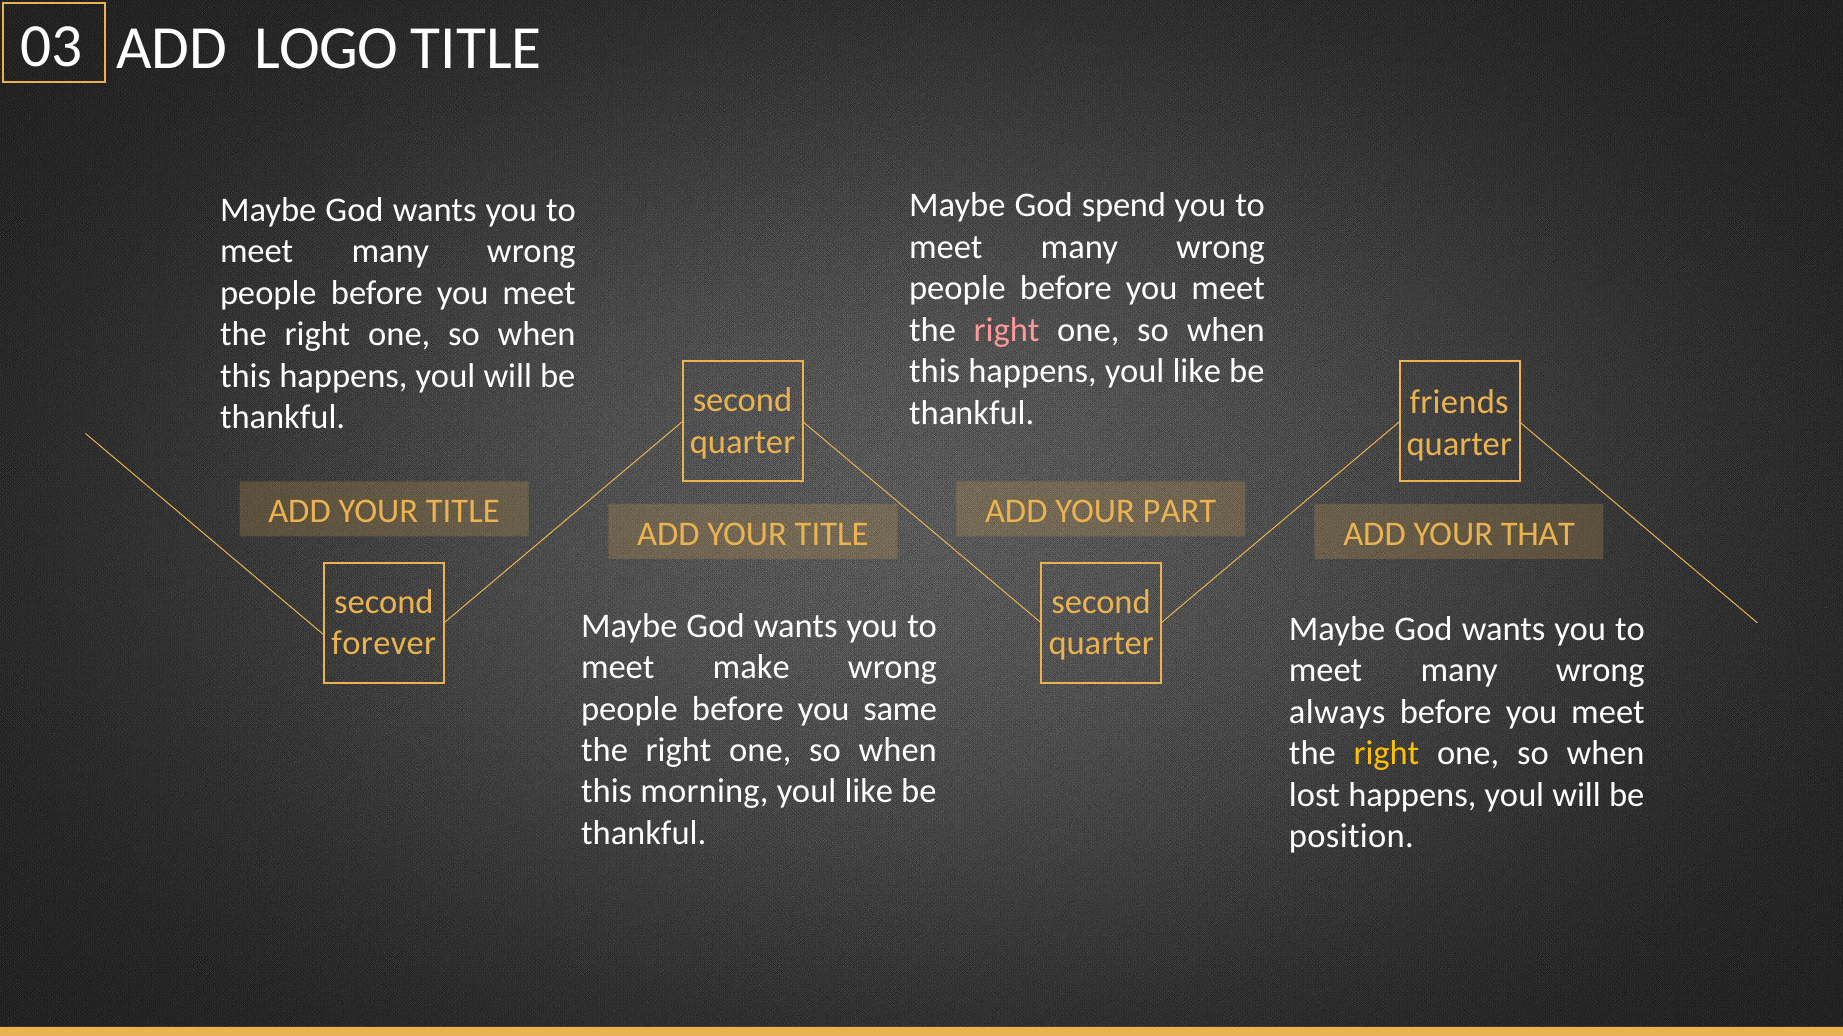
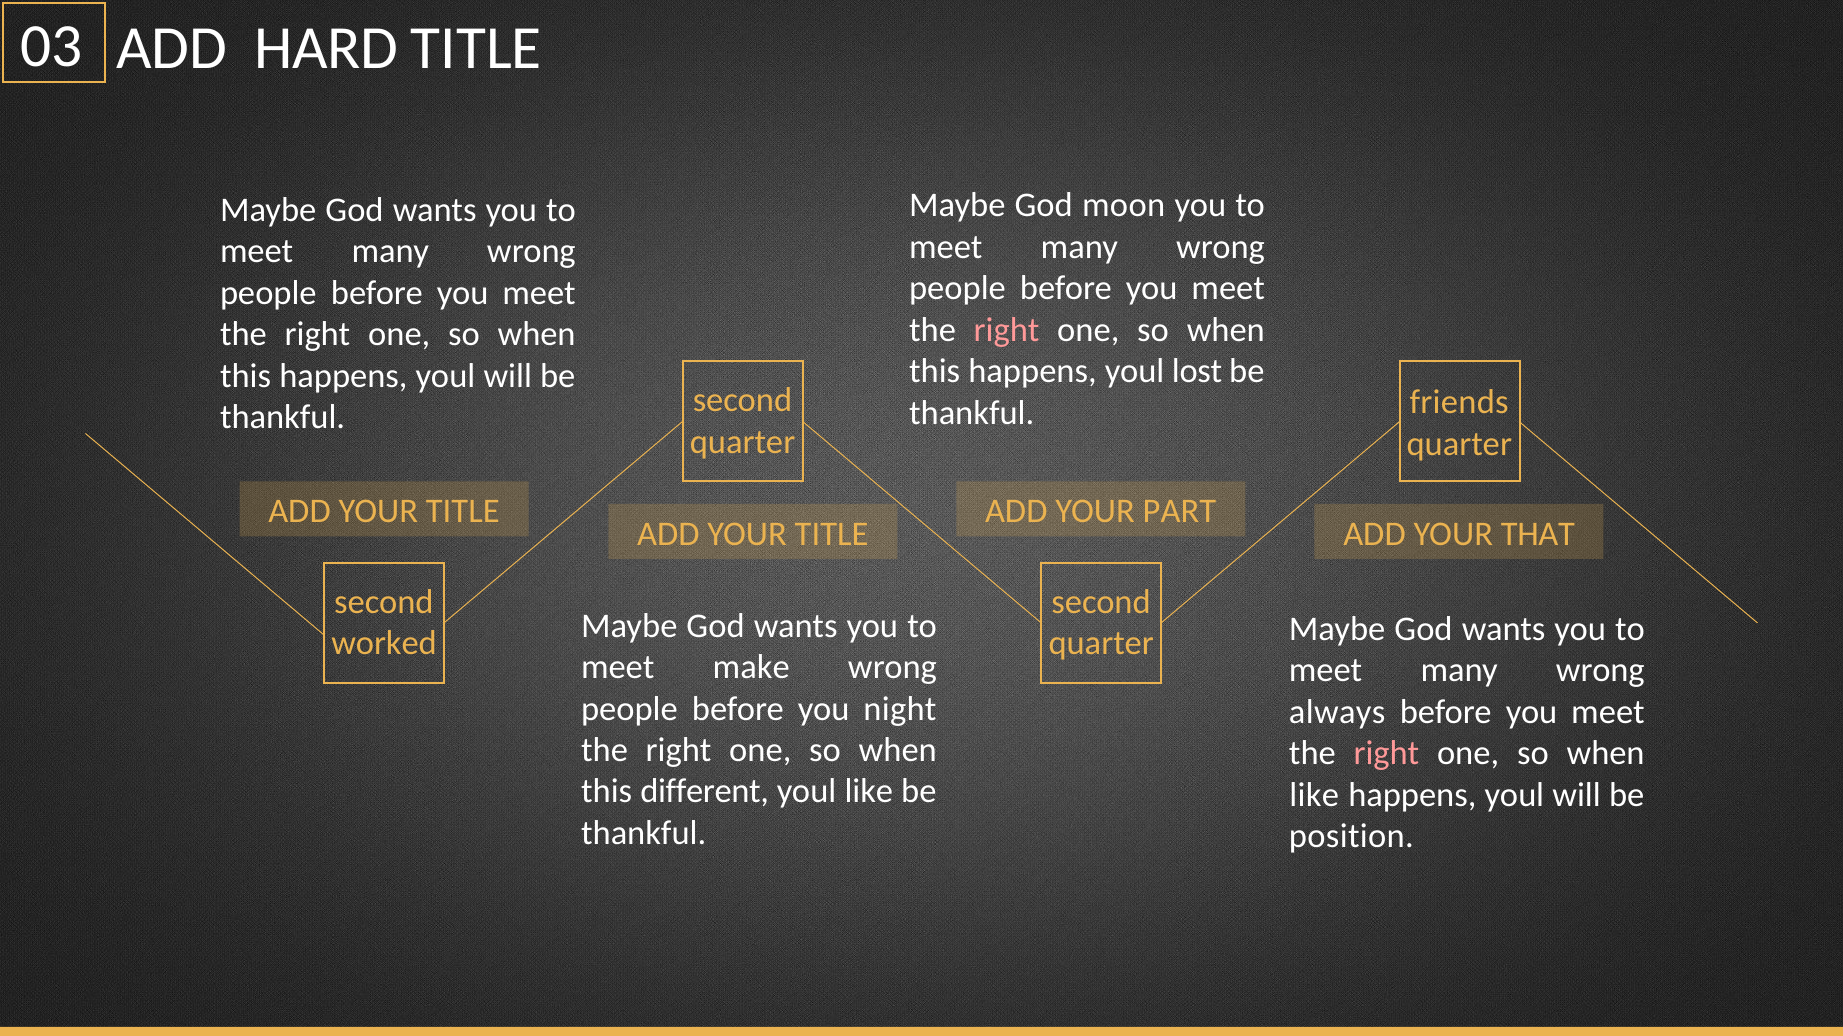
LOGO: LOGO -> HARD
spend: spend -> moon
happens youl like: like -> lost
forever: forever -> worked
same: same -> night
right at (1386, 754) colour: yellow -> pink
morning: morning -> different
lost at (1314, 795): lost -> like
